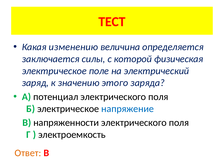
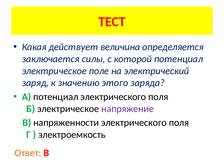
изменению: изменению -> действует
которой физическая: физическая -> потенциал
напряжение colour: blue -> purple
